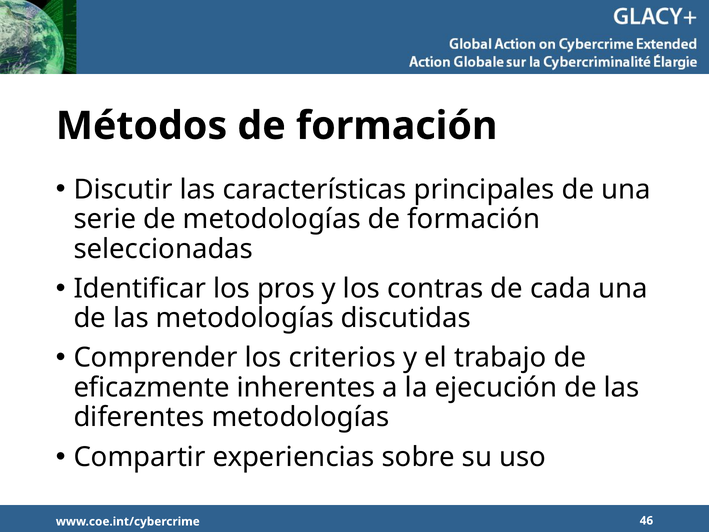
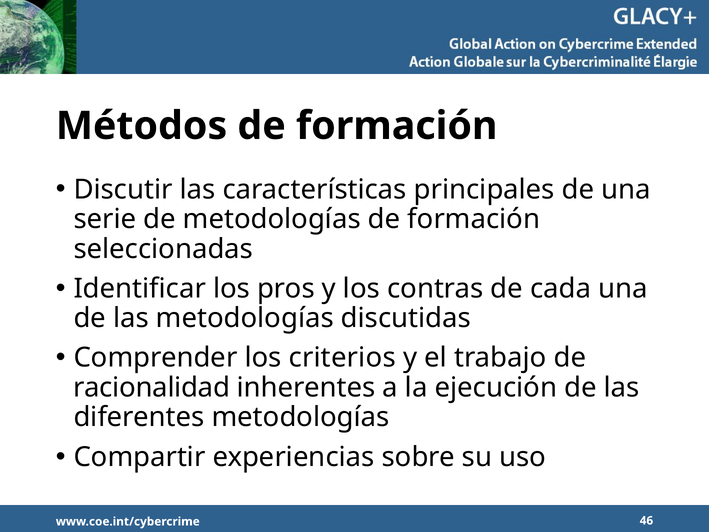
eficazmente: eficazmente -> racionalidad
